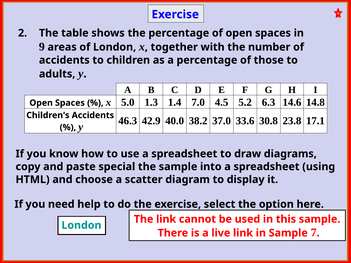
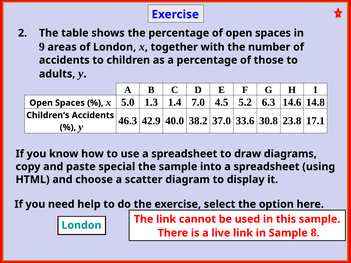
7: 7 -> 8
